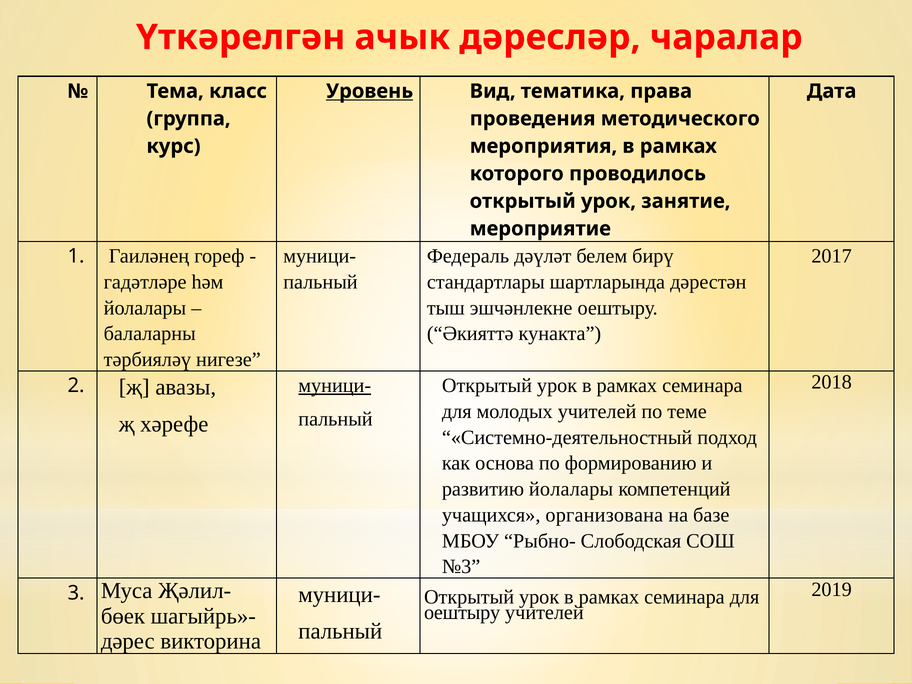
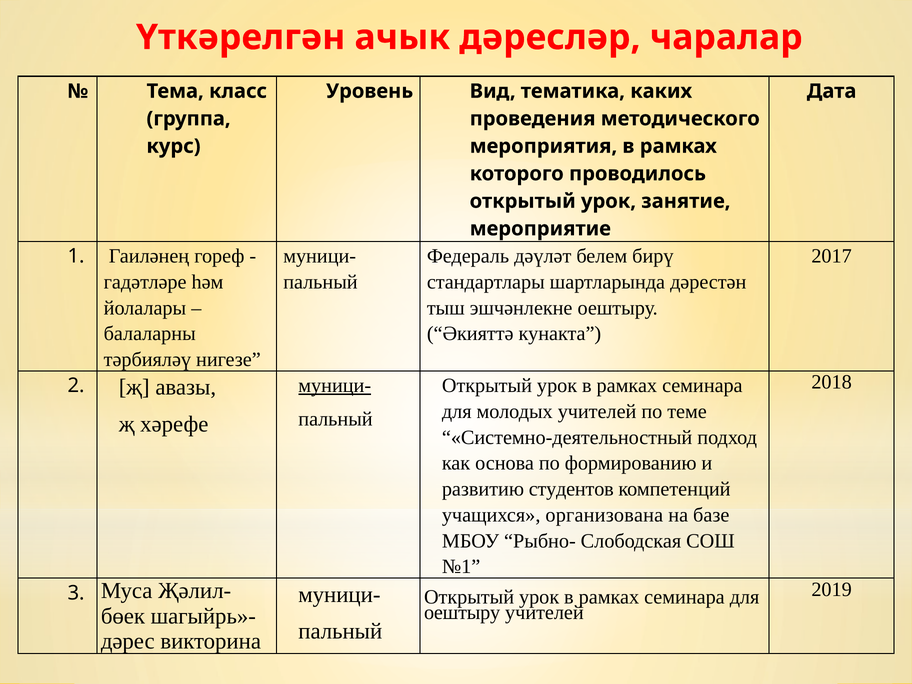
Уровень underline: present -> none
права: права -> каких
развитию йолалары: йолалары -> студентов
№3: №3 -> №1
